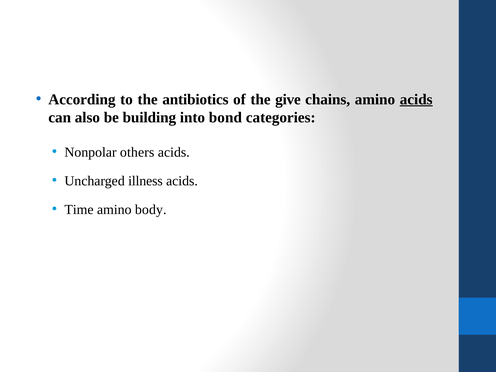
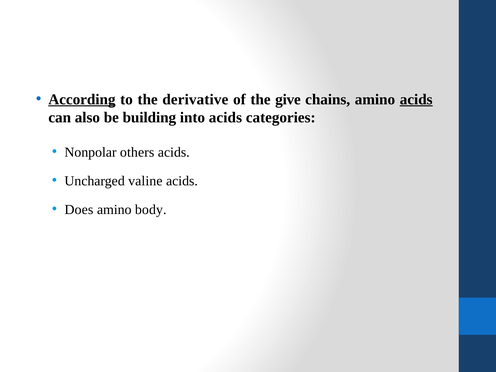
According underline: none -> present
antibiotics: antibiotics -> derivative
into bond: bond -> acids
illness: illness -> valine
Time: Time -> Does
